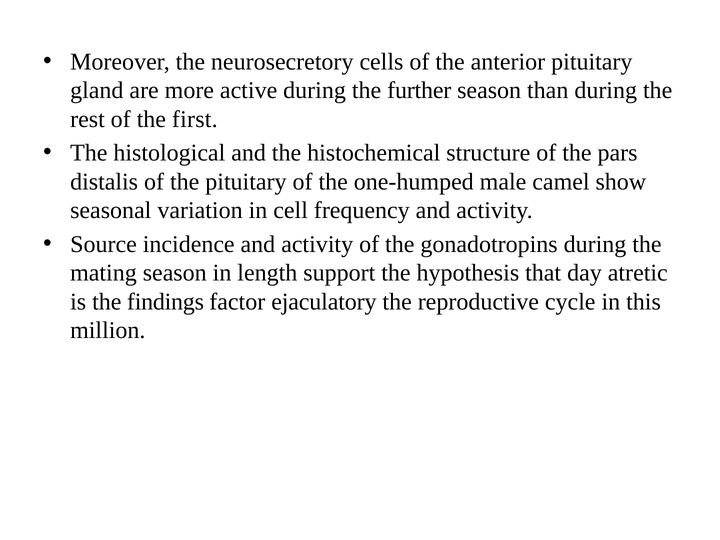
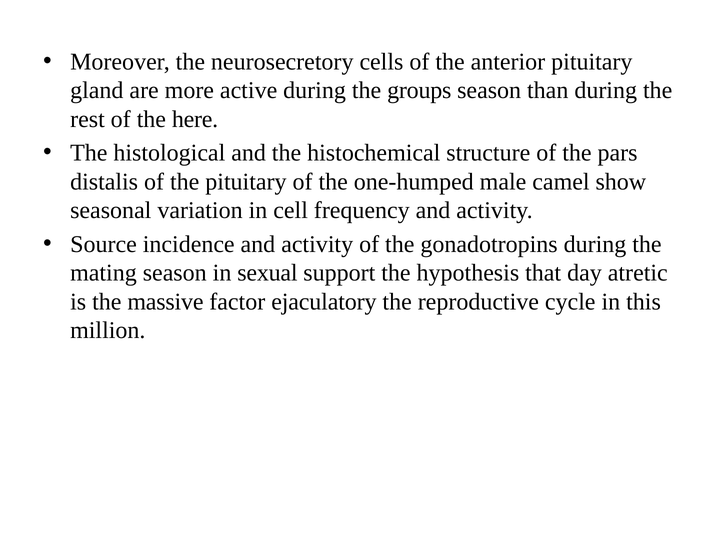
further: further -> groups
first: first -> here
length: length -> sexual
findings: findings -> massive
